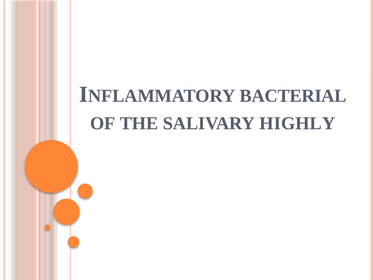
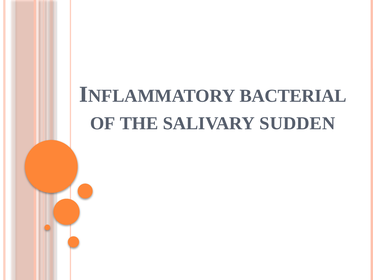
HIGHLY: HIGHLY -> SUDDEN
